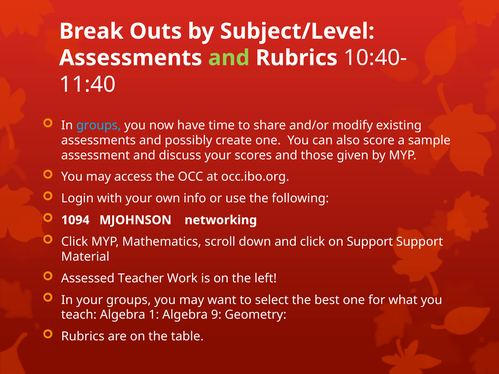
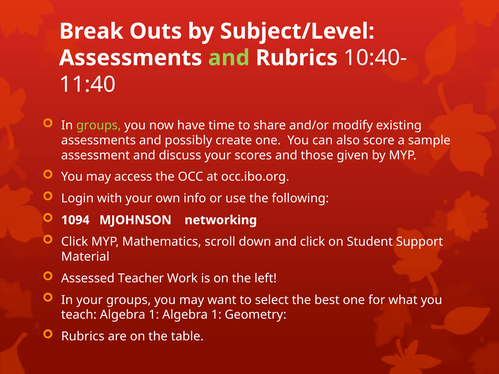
groups at (99, 125) colour: light blue -> light green
on Support: Support -> Student
1 Algebra 9: 9 -> 1
